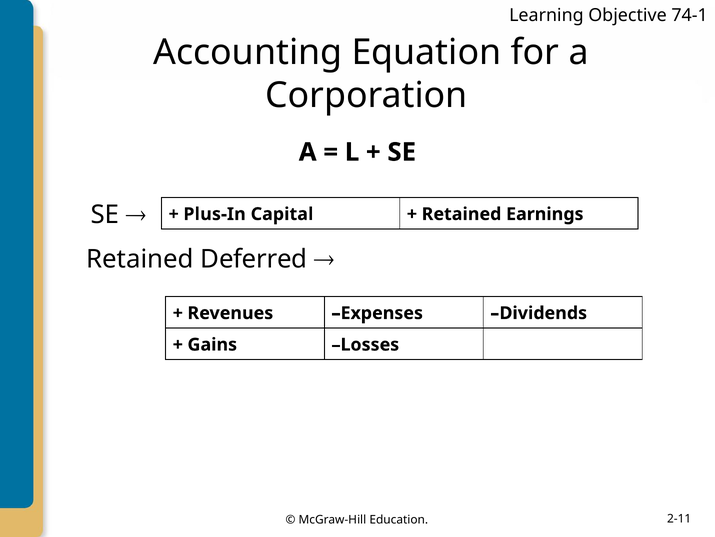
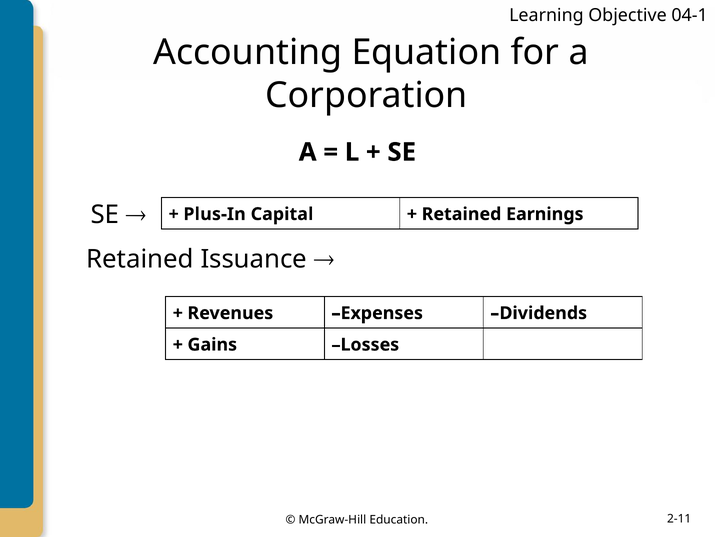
74-1: 74-1 -> 04-1
Deferred: Deferred -> Issuance
